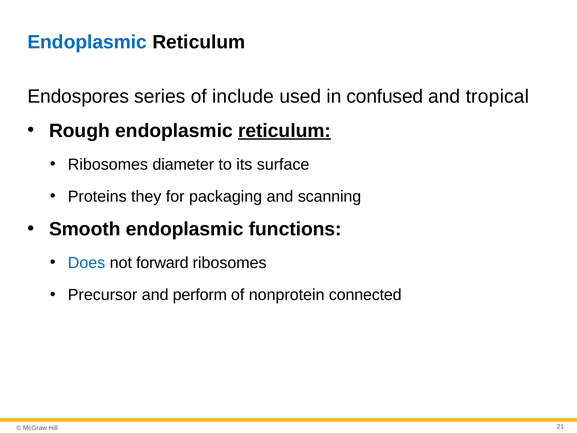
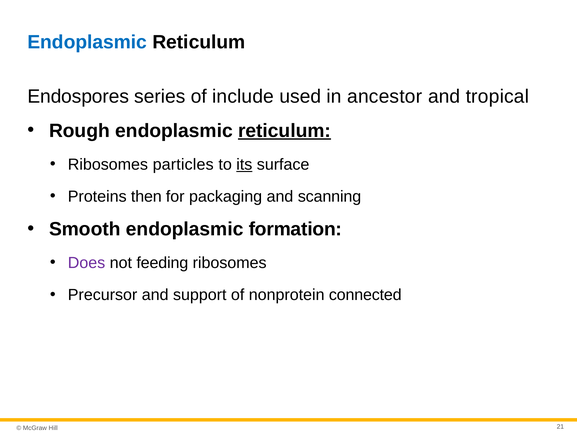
confused: confused -> ancestor
diameter: diameter -> particles
its underline: none -> present
they: they -> then
functions: functions -> formation
Does colour: blue -> purple
forward: forward -> feeding
perform: perform -> support
